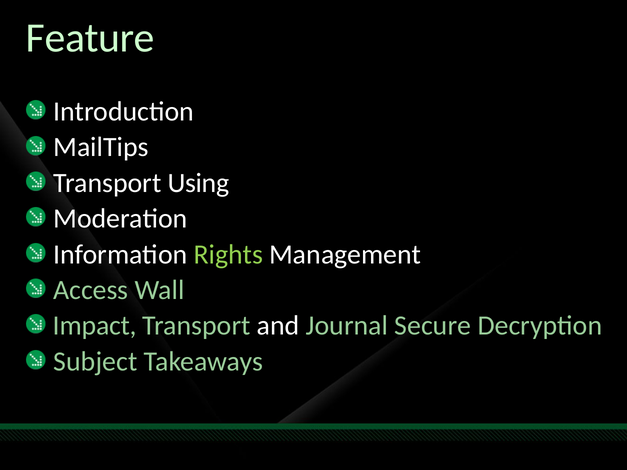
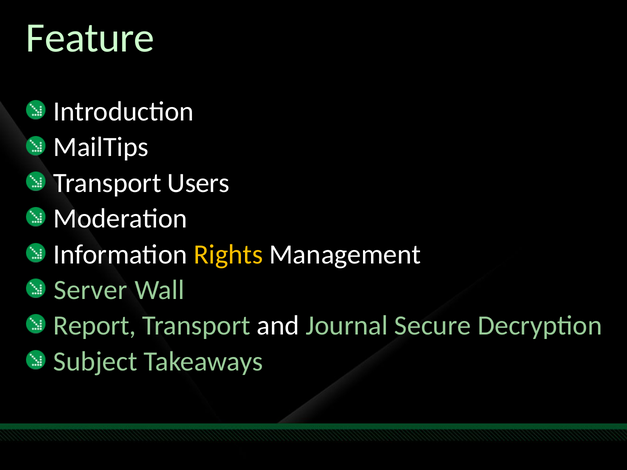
Using: Using -> Users
Rights colour: light green -> yellow
Access: Access -> Server
Impact: Impact -> Report
